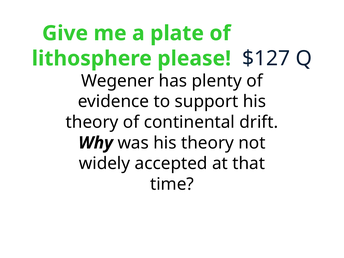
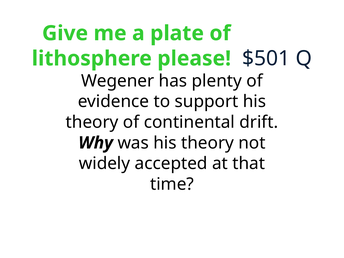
$127: $127 -> $501
